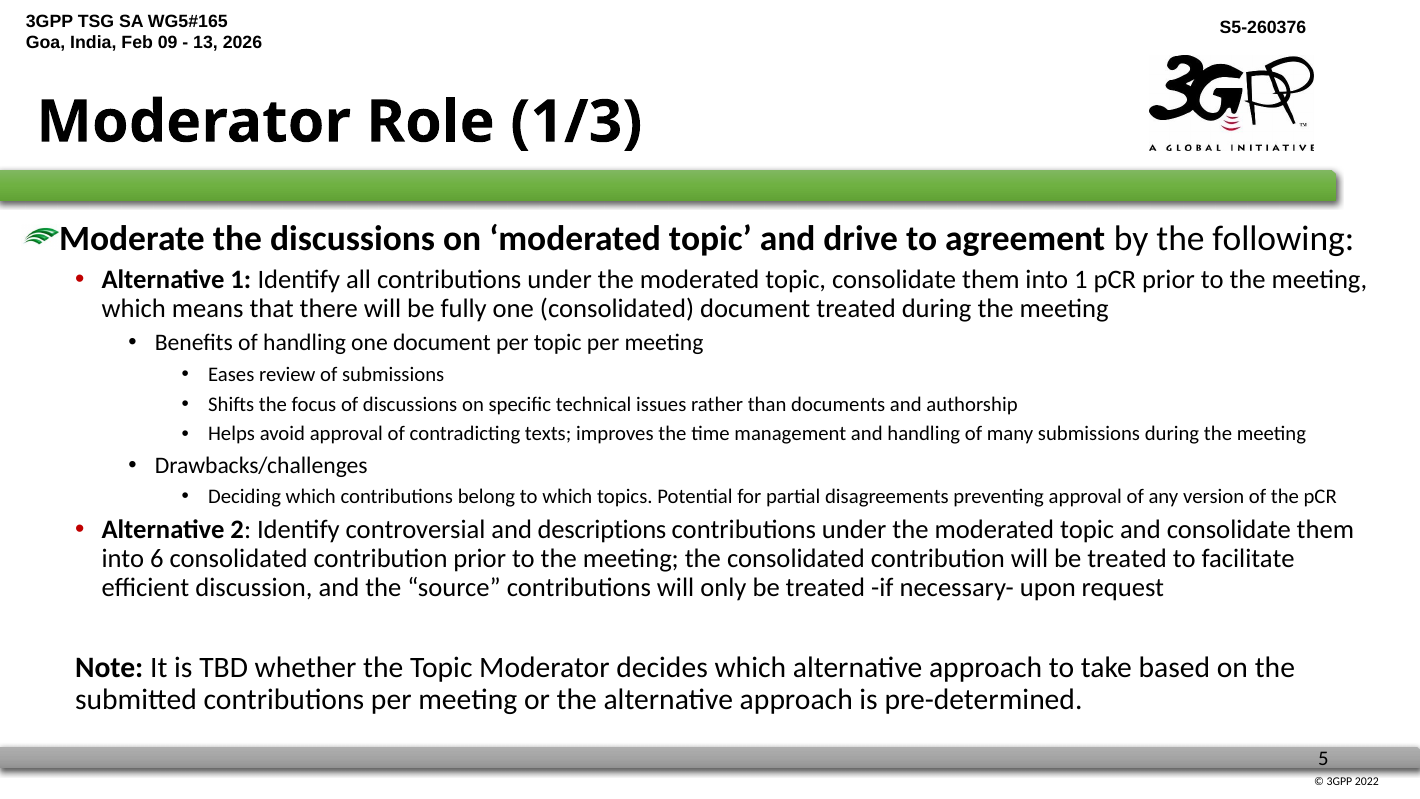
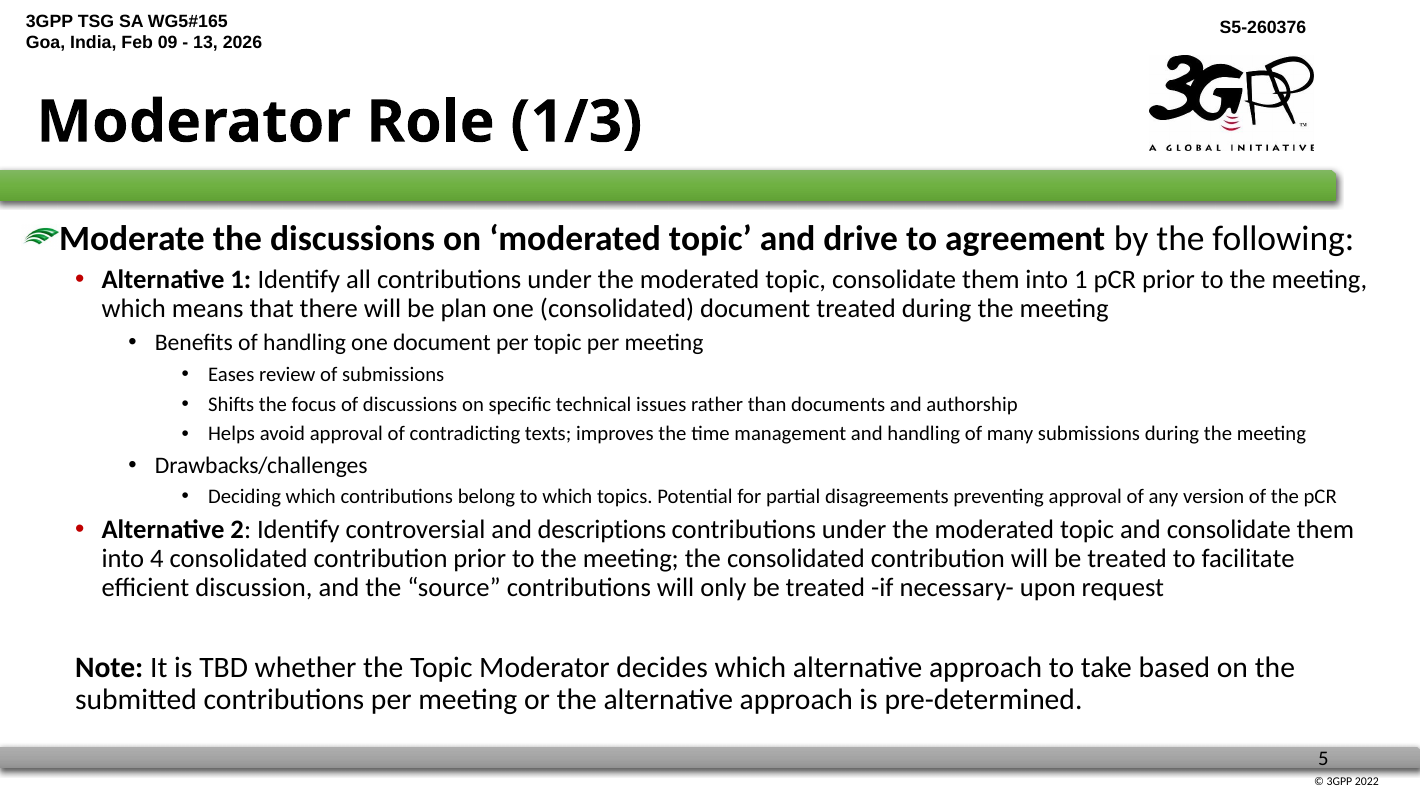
fully: fully -> plan
6: 6 -> 4
